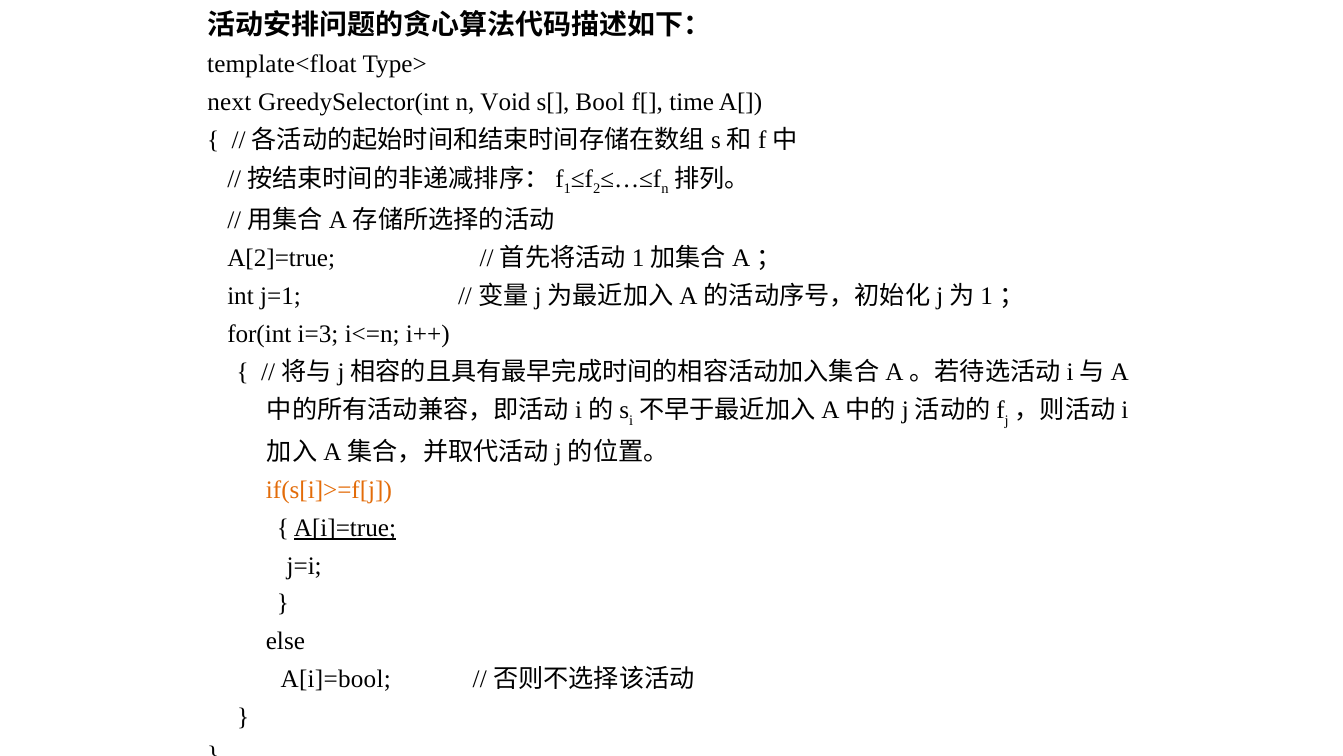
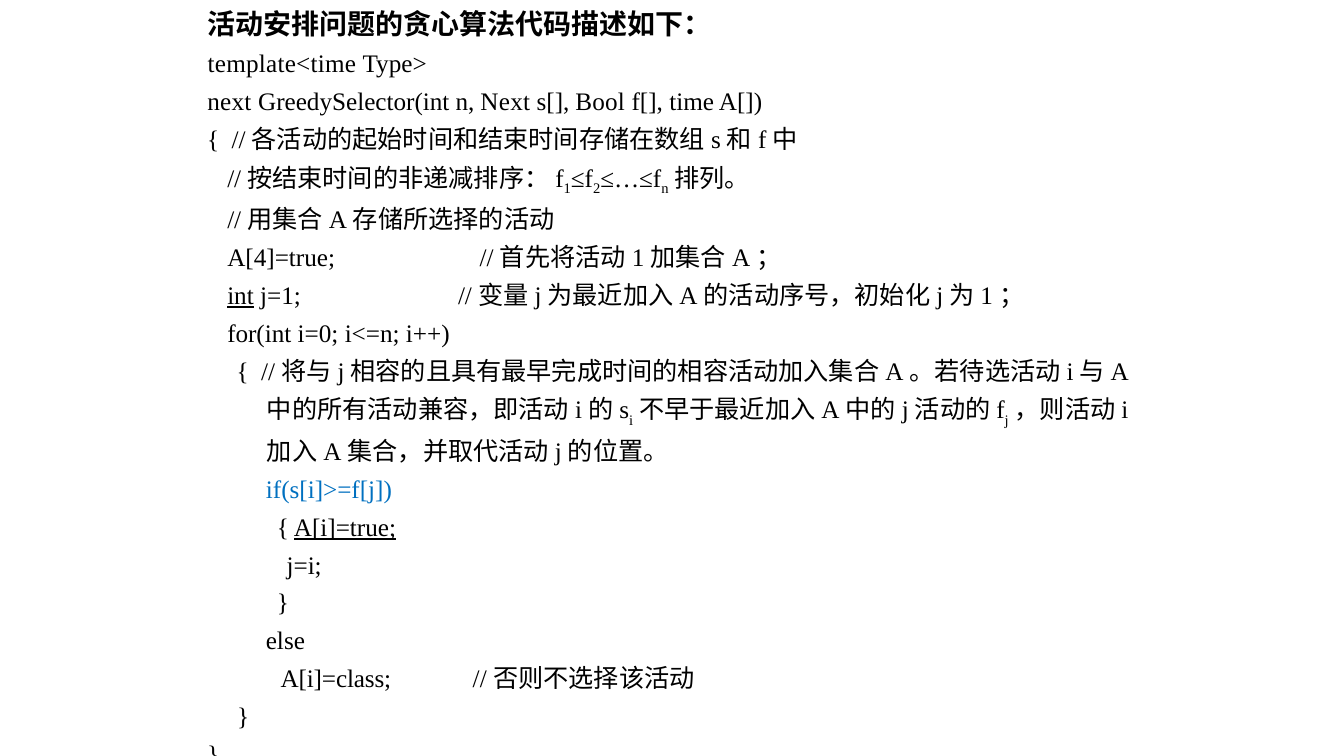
template<float: template<float -> template<time
n Void: Void -> Next
A[2]=true: A[2]=true -> A[4]=true
int underline: none -> present
i=3: i=3 -> i=0
if(s[i]>=f[j colour: orange -> blue
A[i]=bool: A[i]=bool -> A[i]=class
